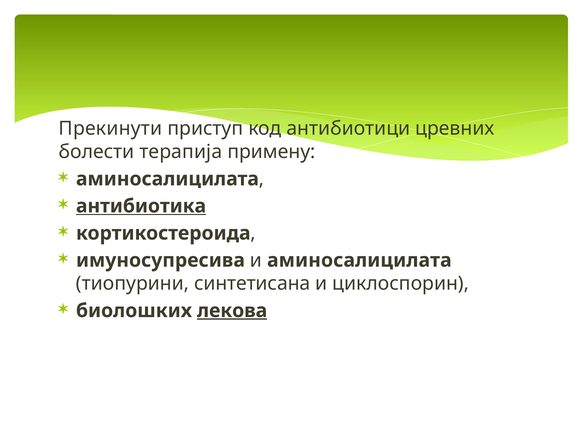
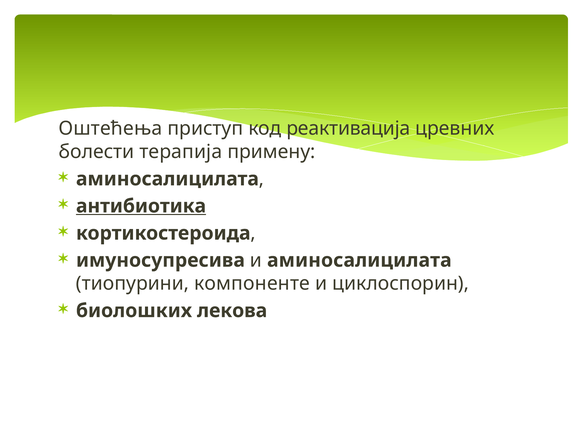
Прекинути: Прекинути -> Оштећења
антибиотици: антибиотици -> реактивација
синтетисана: синтетисана -> компоненте
лекова underline: present -> none
